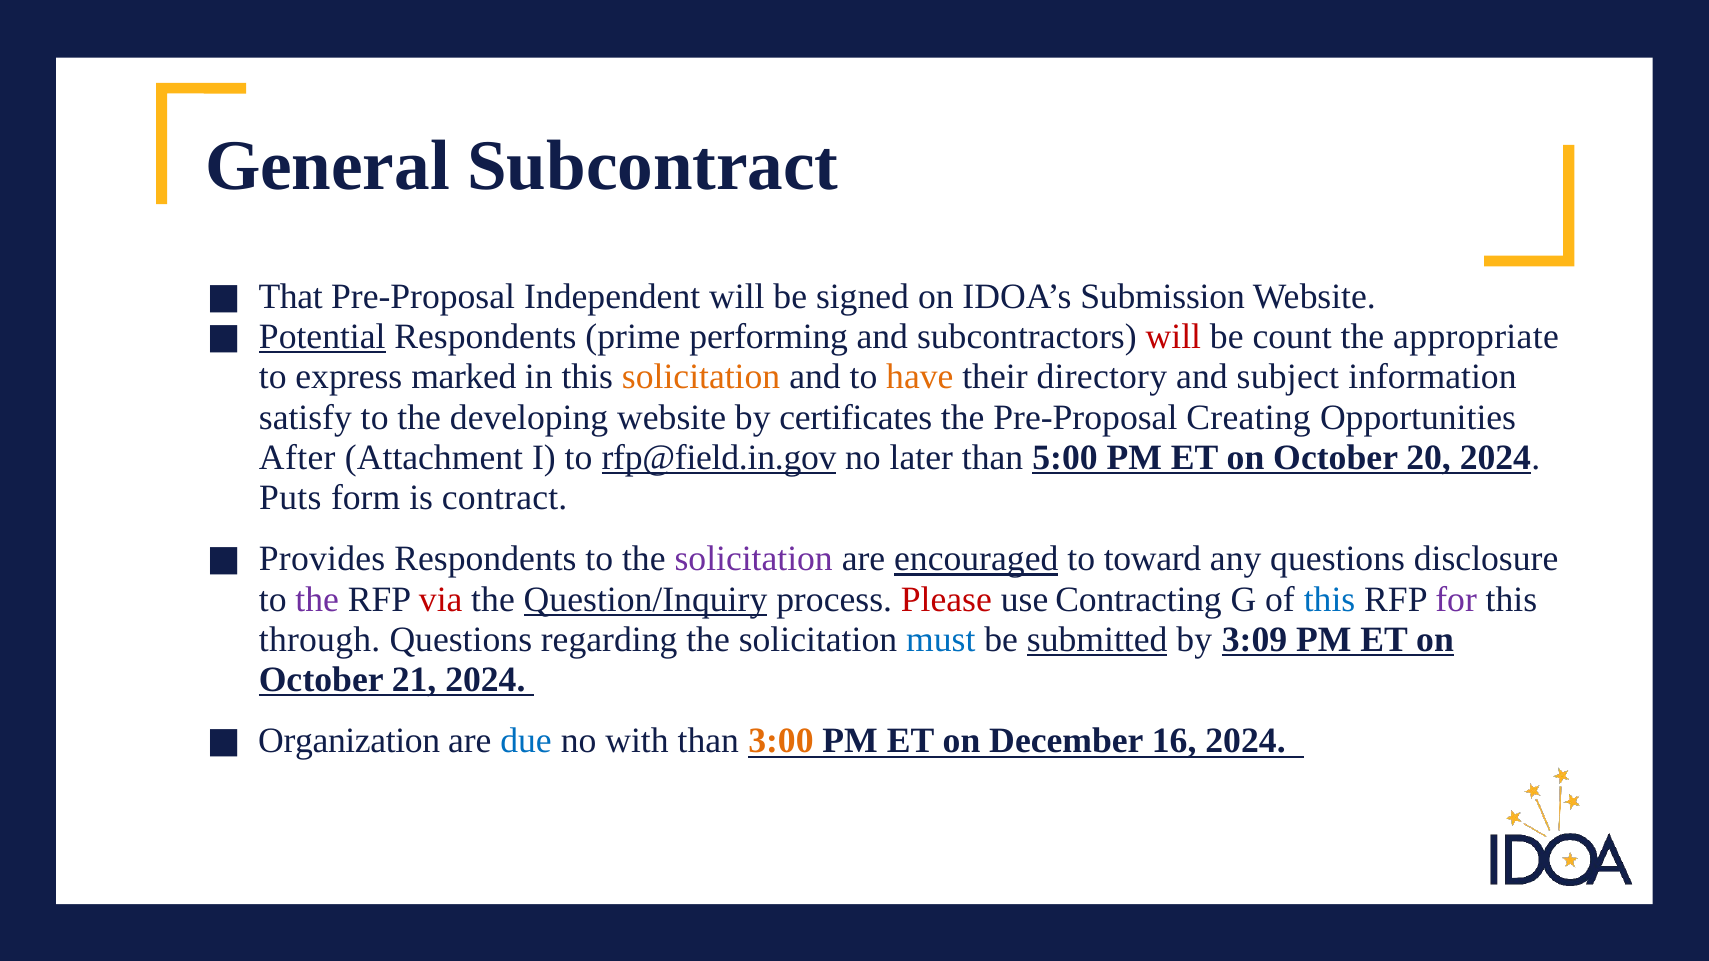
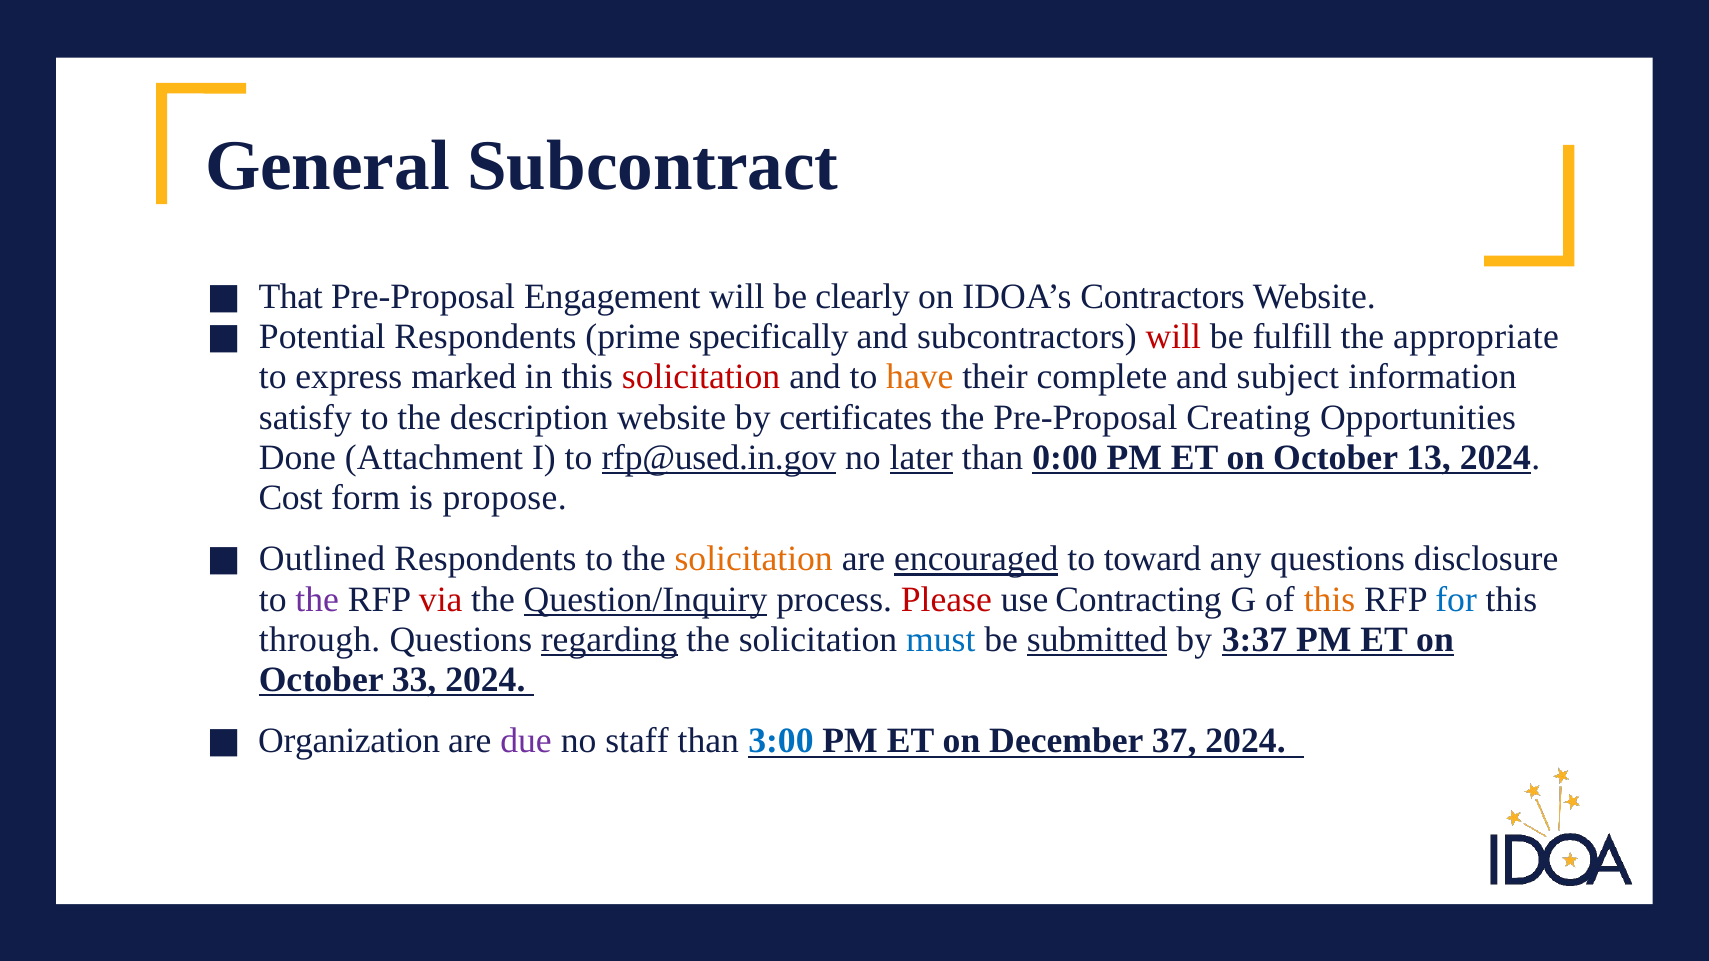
Independent: Independent -> Engagement
signed: signed -> clearly
Submission: Submission -> Contractors
Potential underline: present -> none
performing: performing -> specifically
count: count -> fulfill
solicitation at (701, 377) colour: orange -> red
directory: directory -> complete
developing: developing -> description
After: After -> Done
rfp@field.in.gov: rfp@field.in.gov -> rfp@used.in.gov
later underline: none -> present
5:00: 5:00 -> 0:00
20: 20 -> 13
Puts: Puts -> Cost
contract: contract -> propose
Provides: Provides -> Outlined
solicitation at (754, 559) colour: purple -> orange
this at (1330, 599) colour: blue -> orange
for colour: purple -> blue
regarding underline: none -> present
3:09: 3:09 -> 3:37
21: 21 -> 33
due colour: blue -> purple
with: with -> staff
3:00 colour: orange -> blue
16: 16 -> 37
